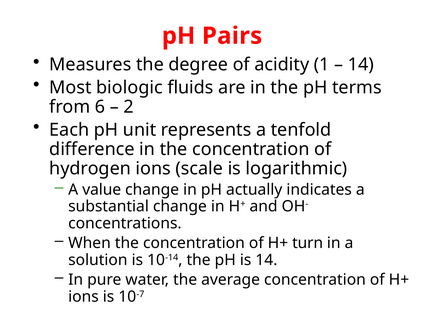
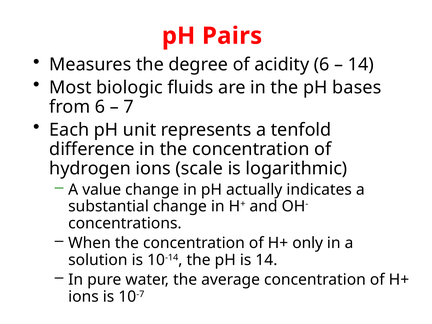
acidity 1: 1 -> 6
terms: terms -> bases
2: 2 -> 7
turn: turn -> only
